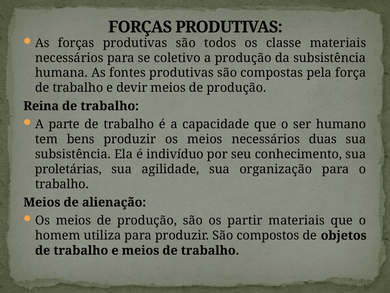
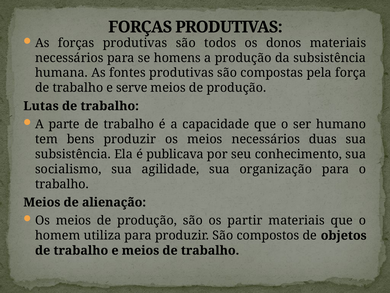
classe: classe -> donos
coletivo: coletivo -> homens
devir: devir -> serve
Reina: Reina -> Lutas
indivíduo: indivíduo -> publicava
proletárias: proletárias -> socialismo
